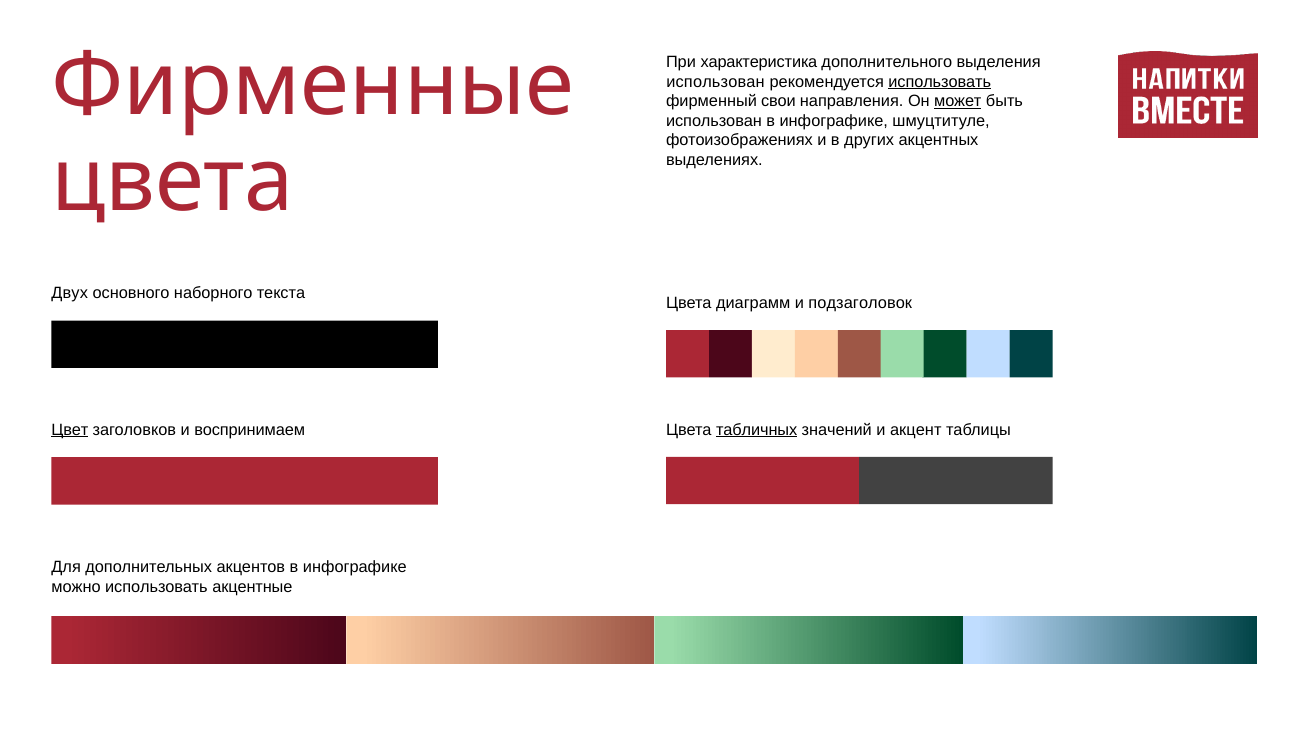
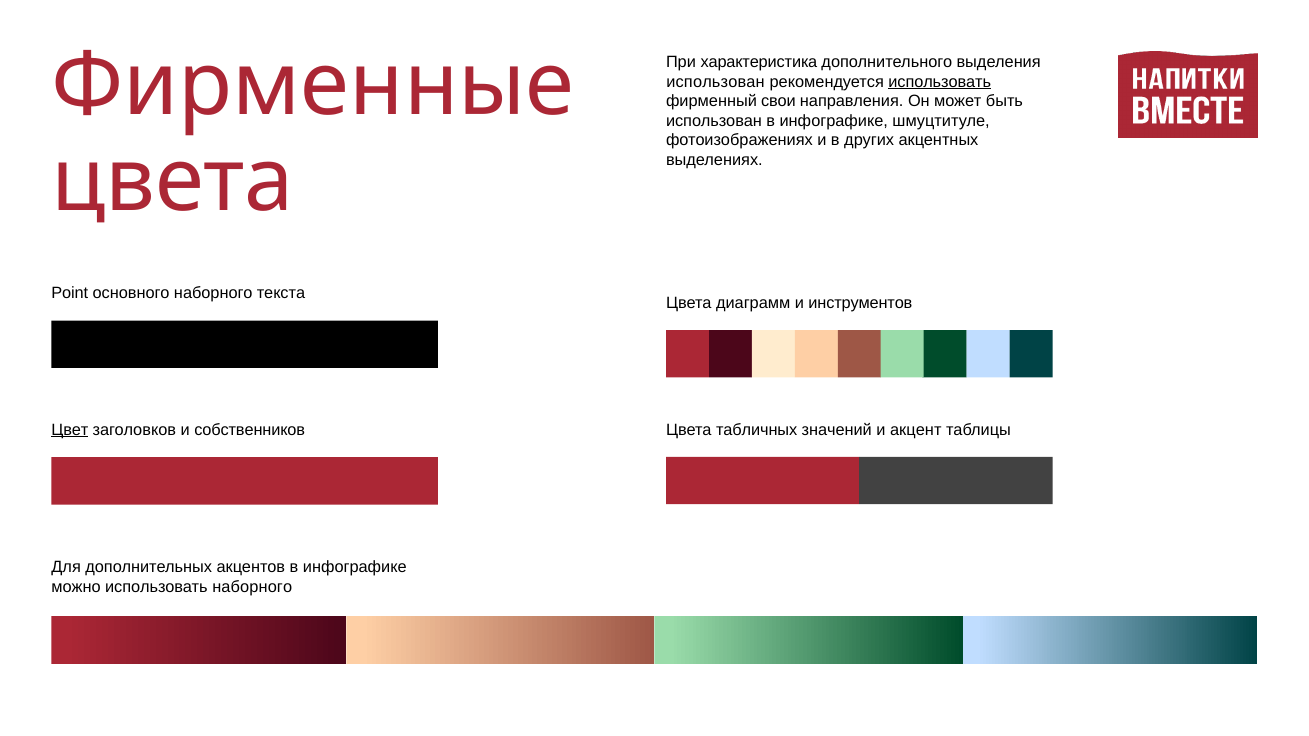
может underline: present -> none
Двух: Двух -> Point
подзаголовок: подзаголовок -> инструментов
воспринимаем: воспринимаем -> собственников
табличных underline: present -> none
использовать акцентные: акцентные -> наборного
